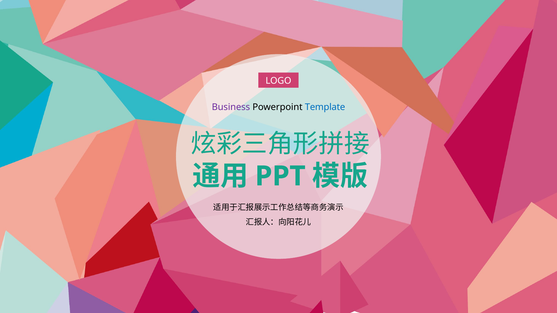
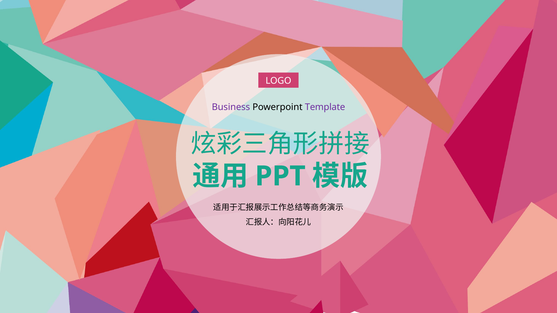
Template colour: blue -> purple
